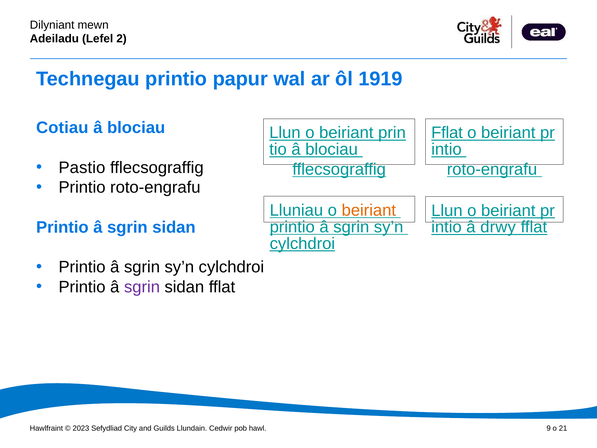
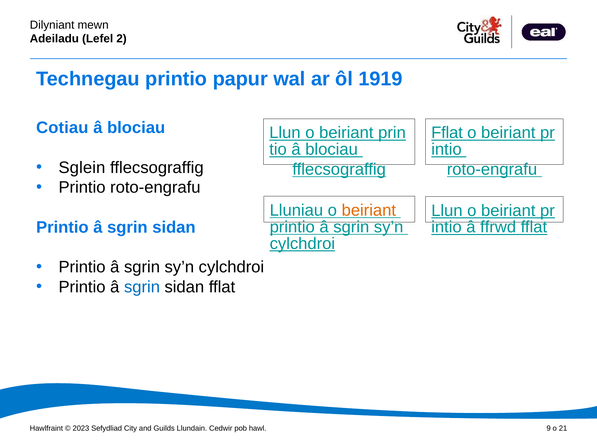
Pastio: Pastio -> Sglein
drwy: drwy -> ffrwd
sgrin at (142, 287) colour: purple -> blue
